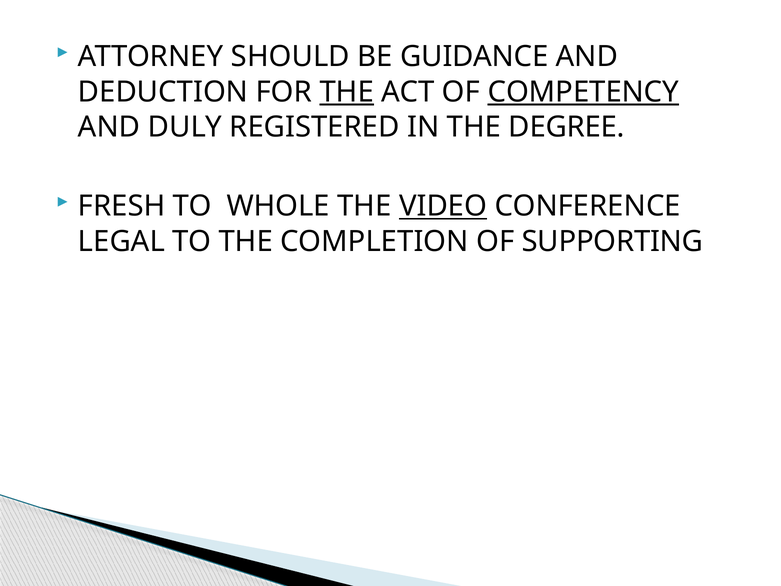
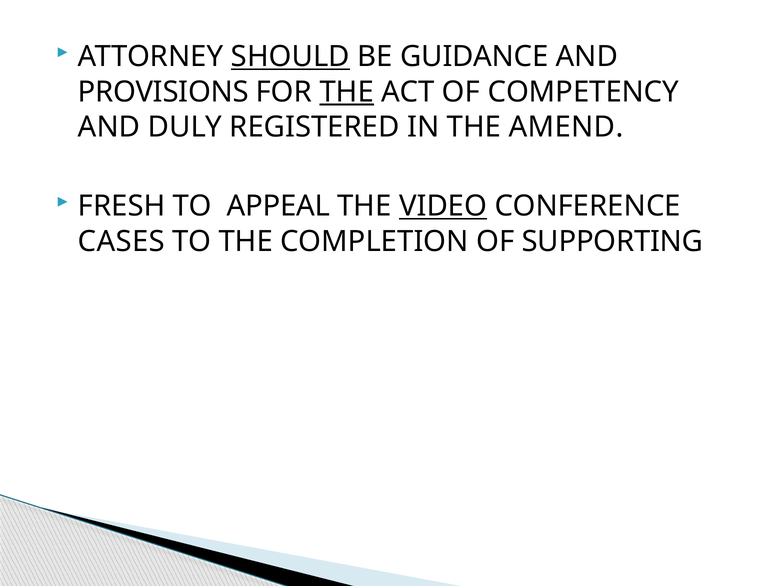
SHOULD underline: none -> present
DEDUCTION: DEDUCTION -> PROVISIONS
COMPETENCY underline: present -> none
DEGREE: DEGREE -> AMEND
WHOLE: WHOLE -> APPEAL
LEGAL: LEGAL -> CASES
